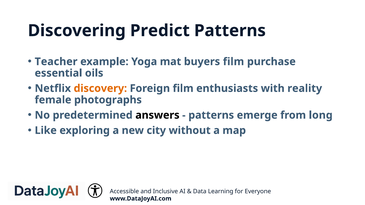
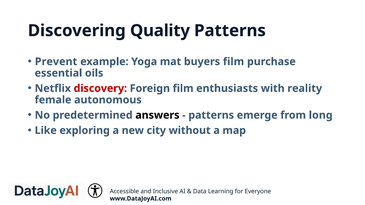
Predict: Predict -> Quality
Teacher: Teacher -> Prevent
discovery colour: orange -> red
photographs: photographs -> autonomous
